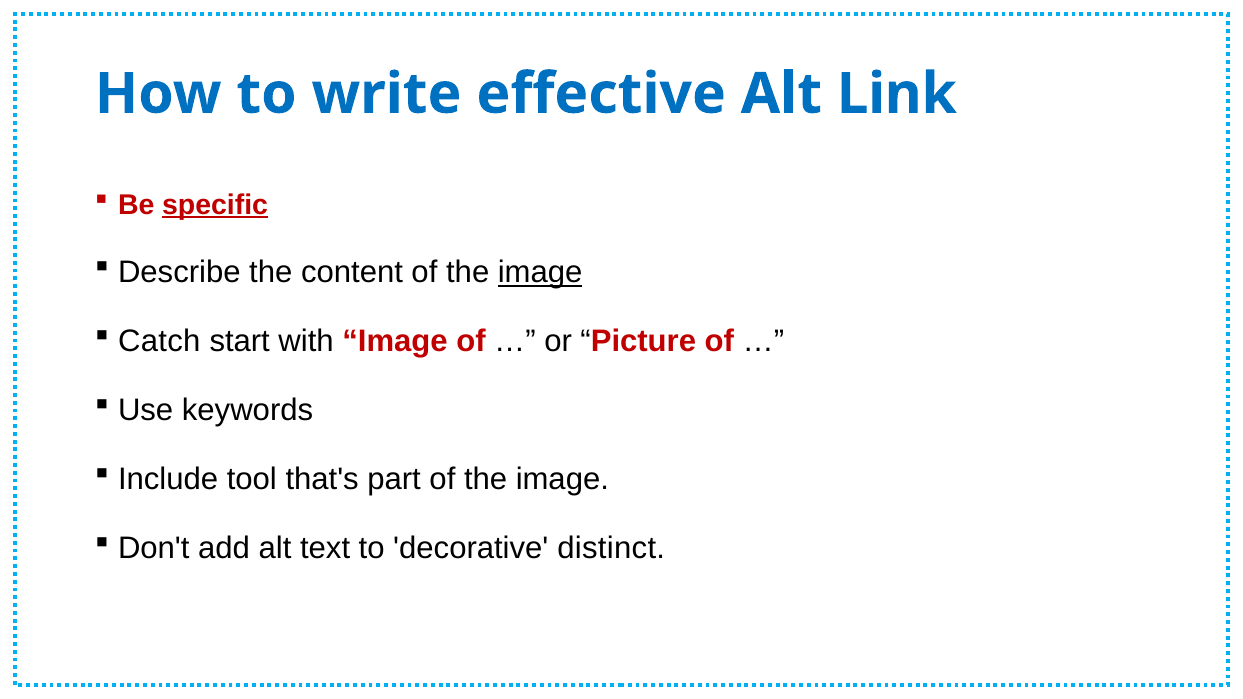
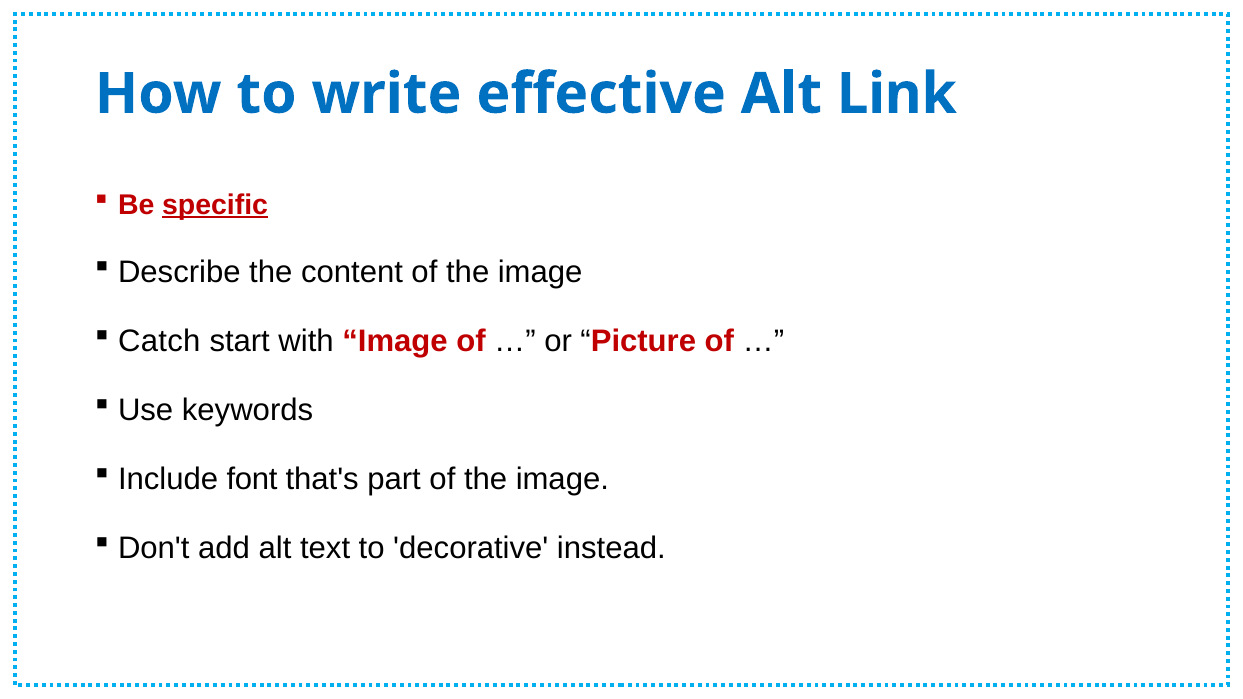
image at (540, 272) underline: present -> none
tool: tool -> font
distinct: distinct -> instead
